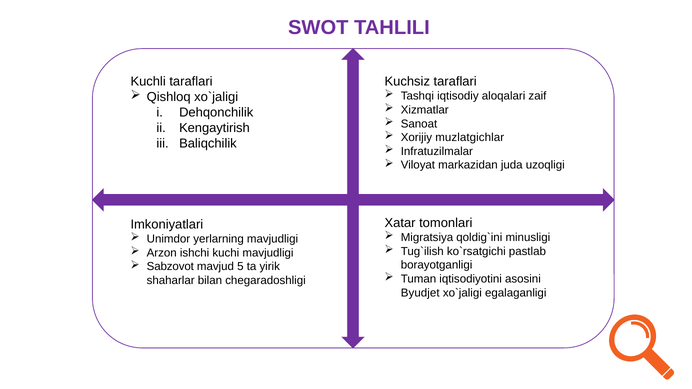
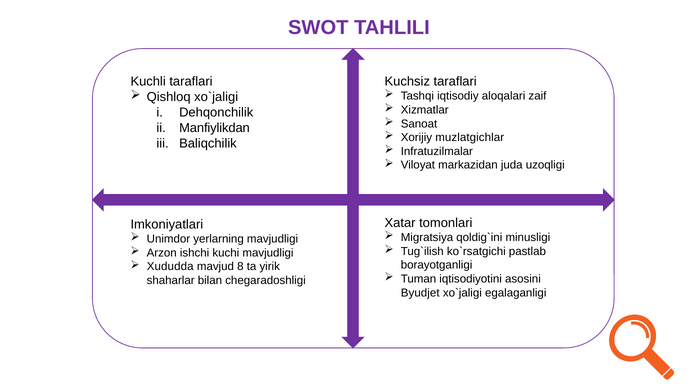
Kengaytirish: Kengaytirish -> Manfiylikdan
Sabzovot: Sabzovot -> Xududda
5: 5 -> 8
